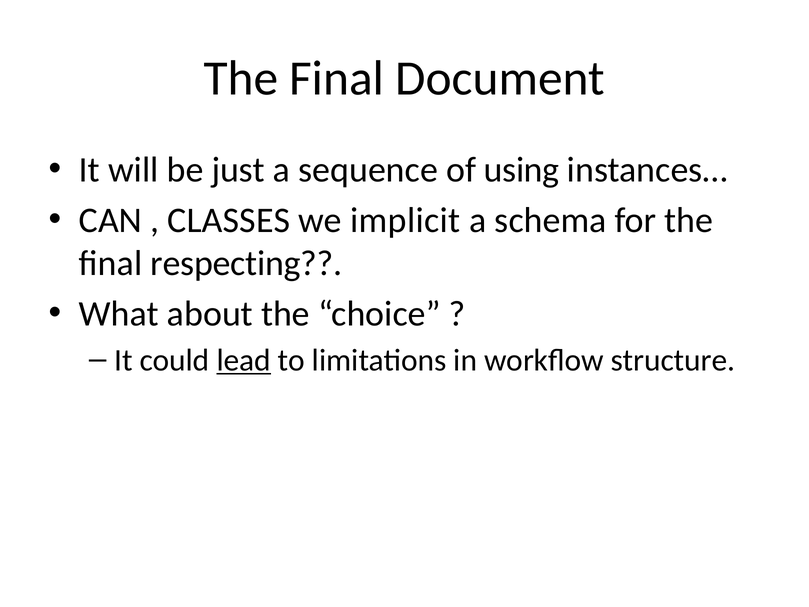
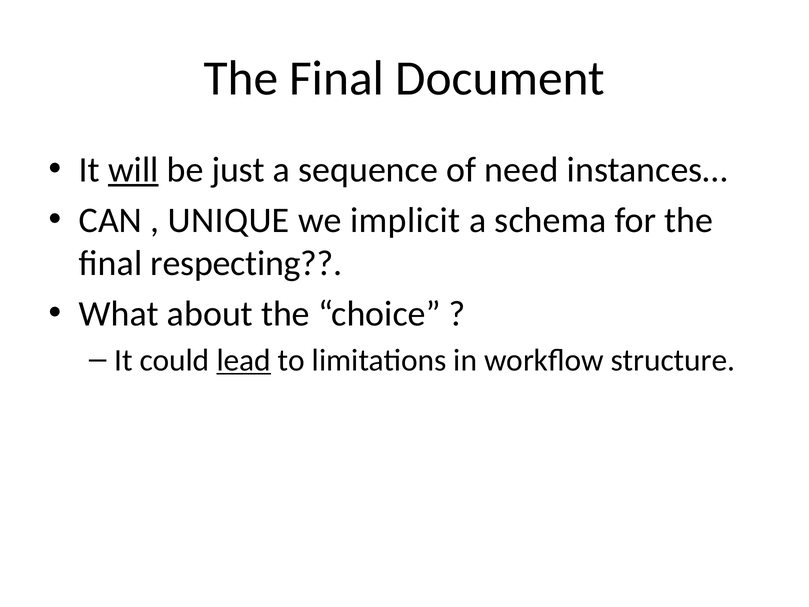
will underline: none -> present
using: using -> need
CLASSES: CLASSES -> UNIQUE
